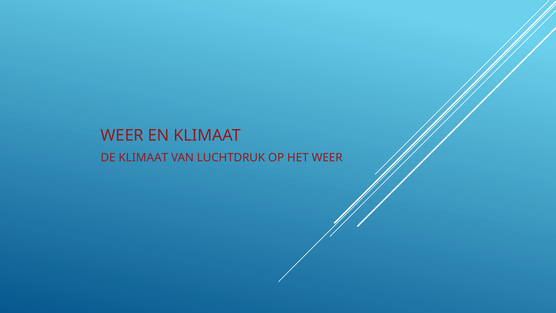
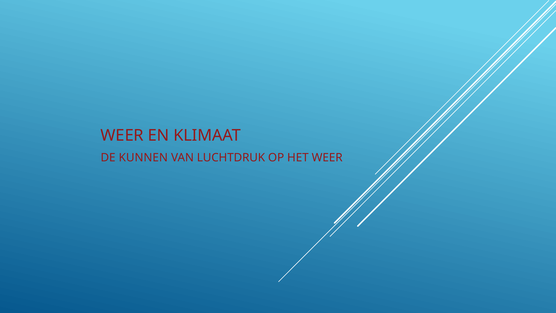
DE KLIMAAT: KLIMAAT -> KUNNEN
